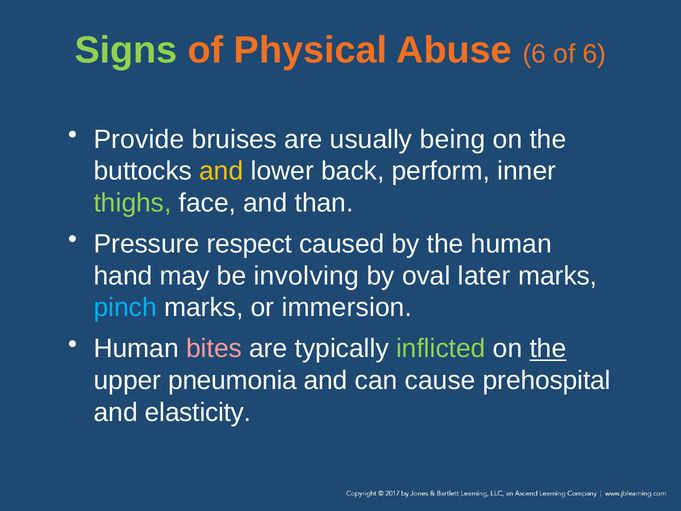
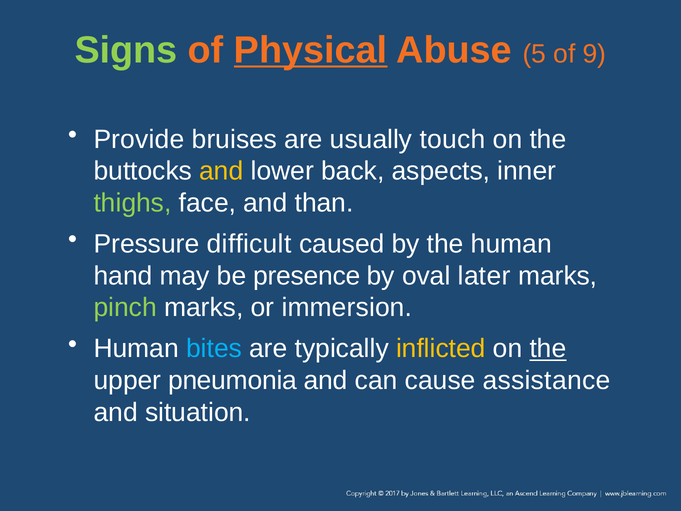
Physical underline: none -> present
Abuse 6: 6 -> 5
of 6: 6 -> 9
being: being -> touch
perform: perform -> aspects
respect: respect -> difficult
involving: involving -> presence
pinch colour: light blue -> light green
bites colour: pink -> light blue
inflicted colour: light green -> yellow
prehospital: prehospital -> assistance
elasticity: elasticity -> situation
